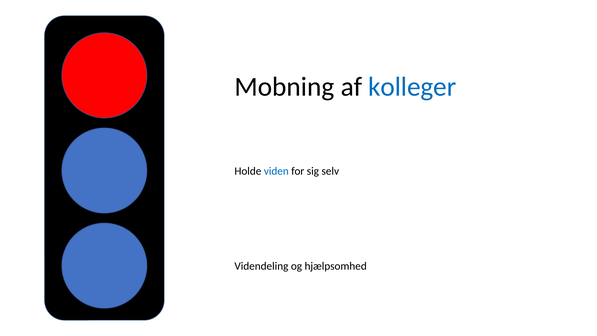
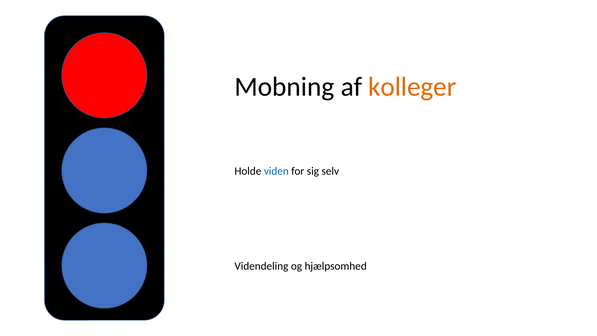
kolleger colour: blue -> orange
